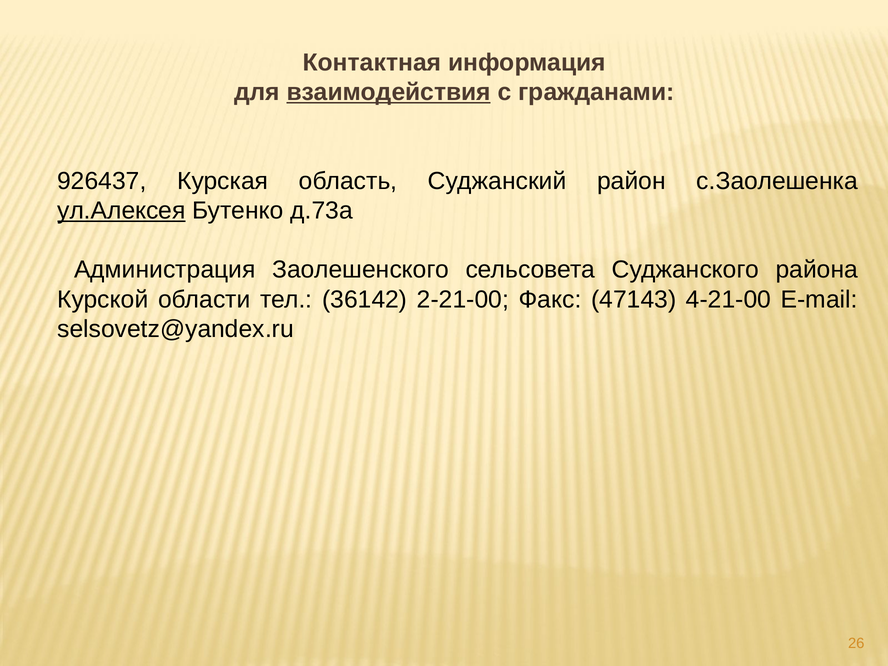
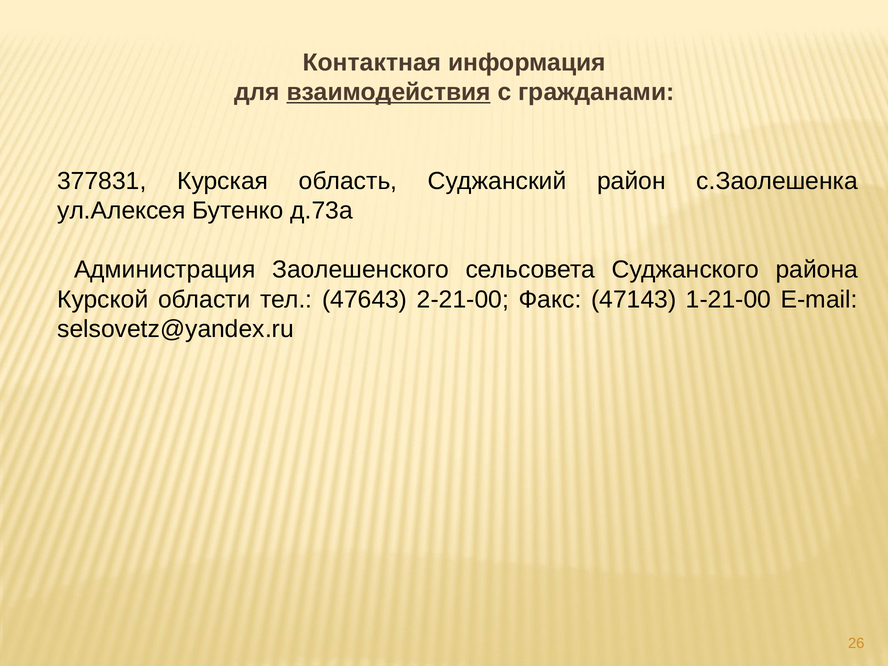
926437: 926437 -> 377831
ул.Алексея underline: present -> none
36142: 36142 -> 47643
4-21-00: 4-21-00 -> 1-21-00
